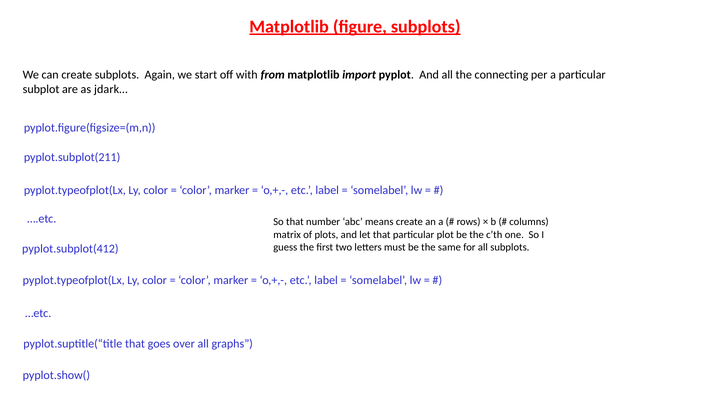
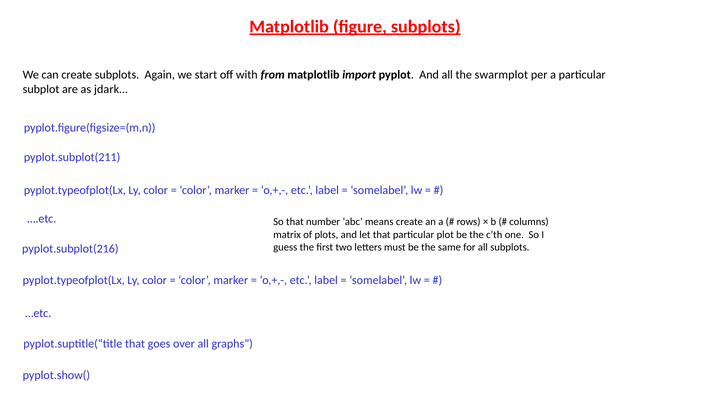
connecting: connecting -> swarmplot
pyplot.subplot(412: pyplot.subplot(412 -> pyplot.subplot(216
